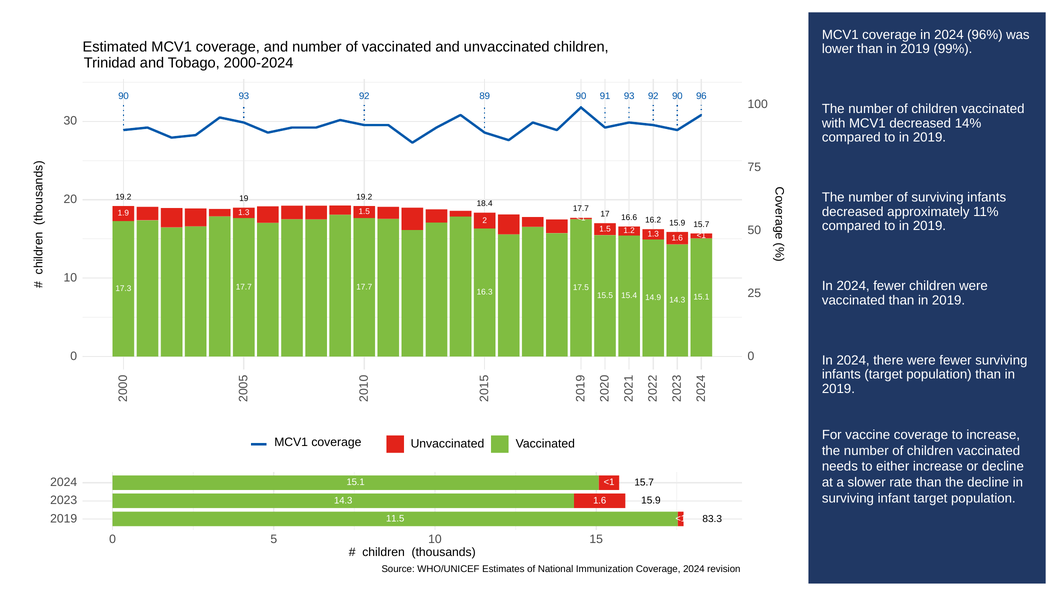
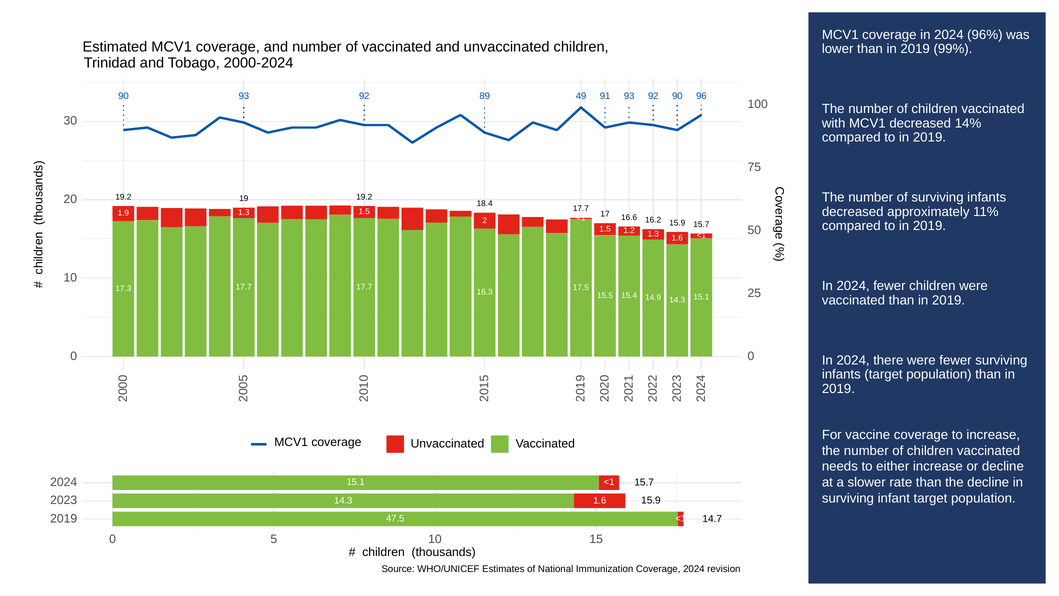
89 90: 90 -> 49
83.3: 83.3 -> 14.7
11.5: 11.5 -> 47.5
